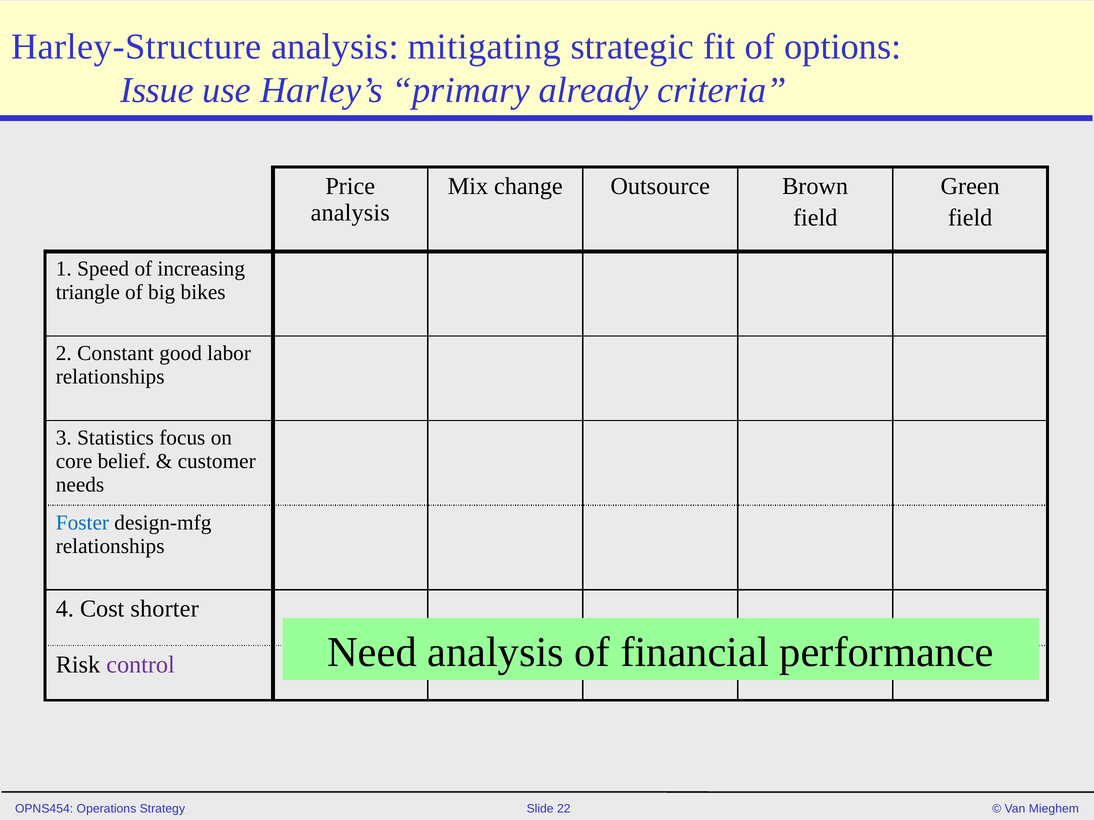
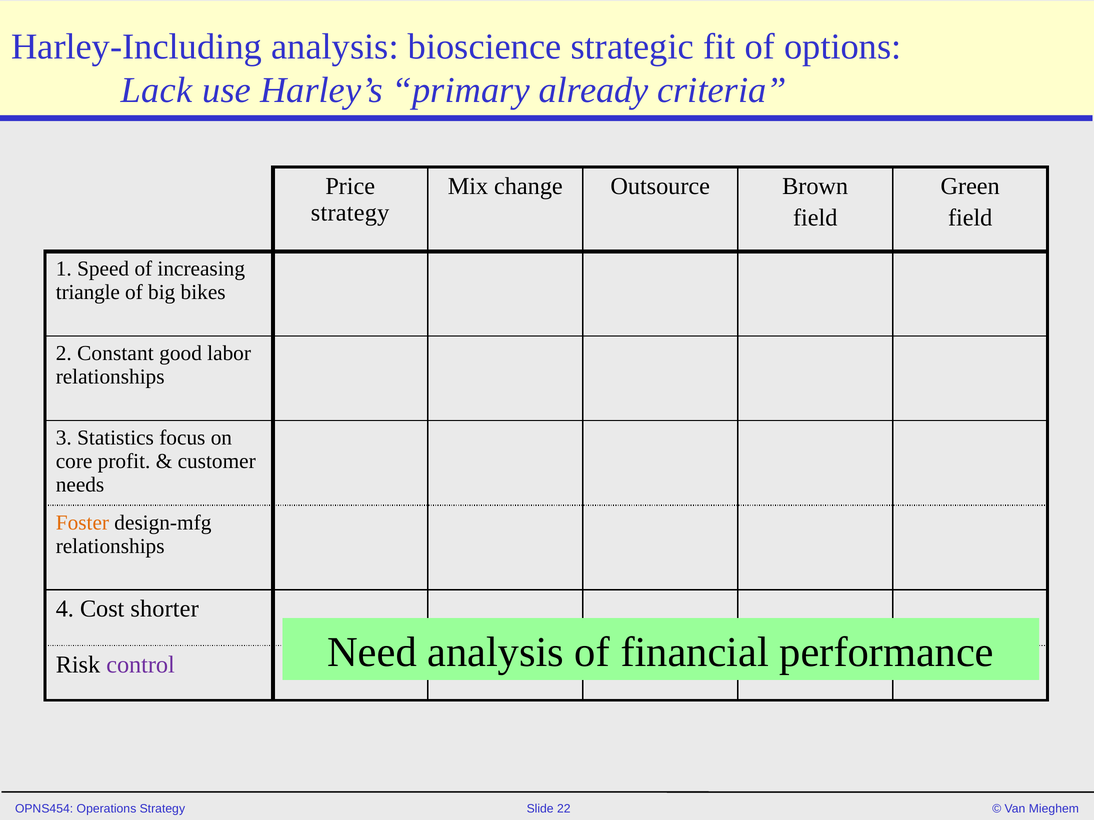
Harley-Structure: Harley-Structure -> Harley-Including
mitigating: mitigating -> bioscience
Issue: Issue -> Lack
analysis at (350, 213): analysis -> strategy
belief: belief -> profit
Foster colour: blue -> orange
